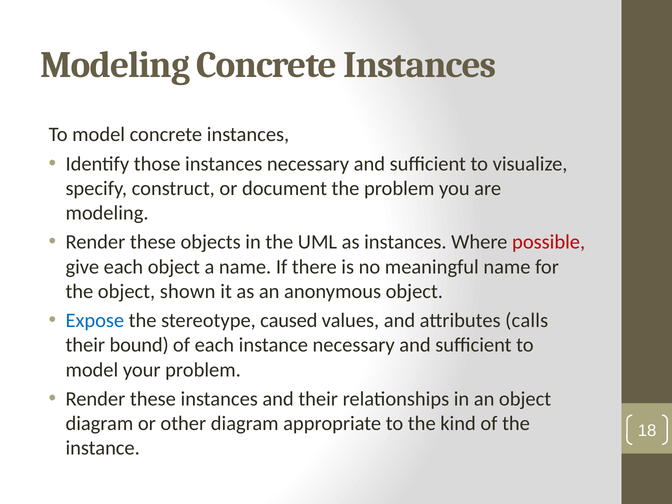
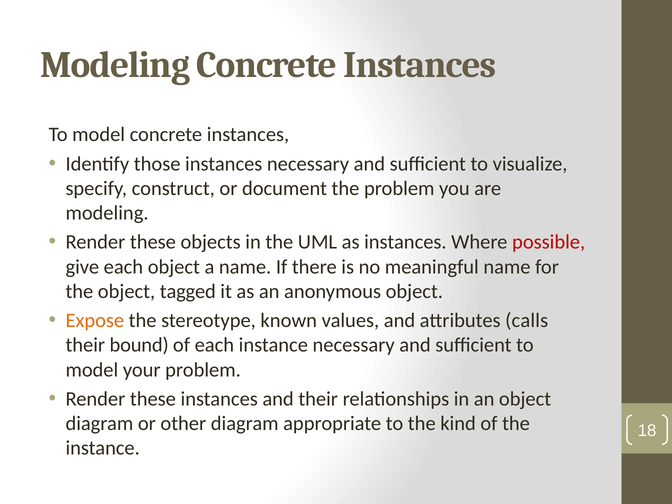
shown: shown -> tagged
Expose colour: blue -> orange
caused: caused -> known
